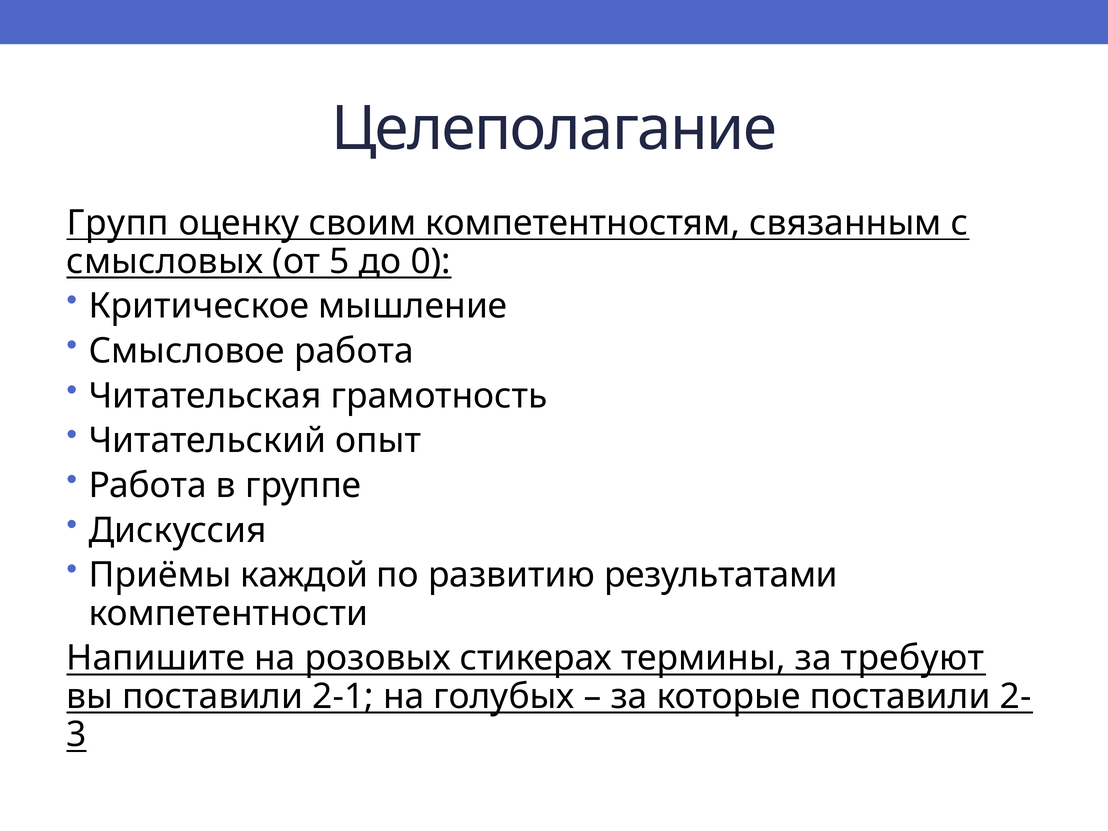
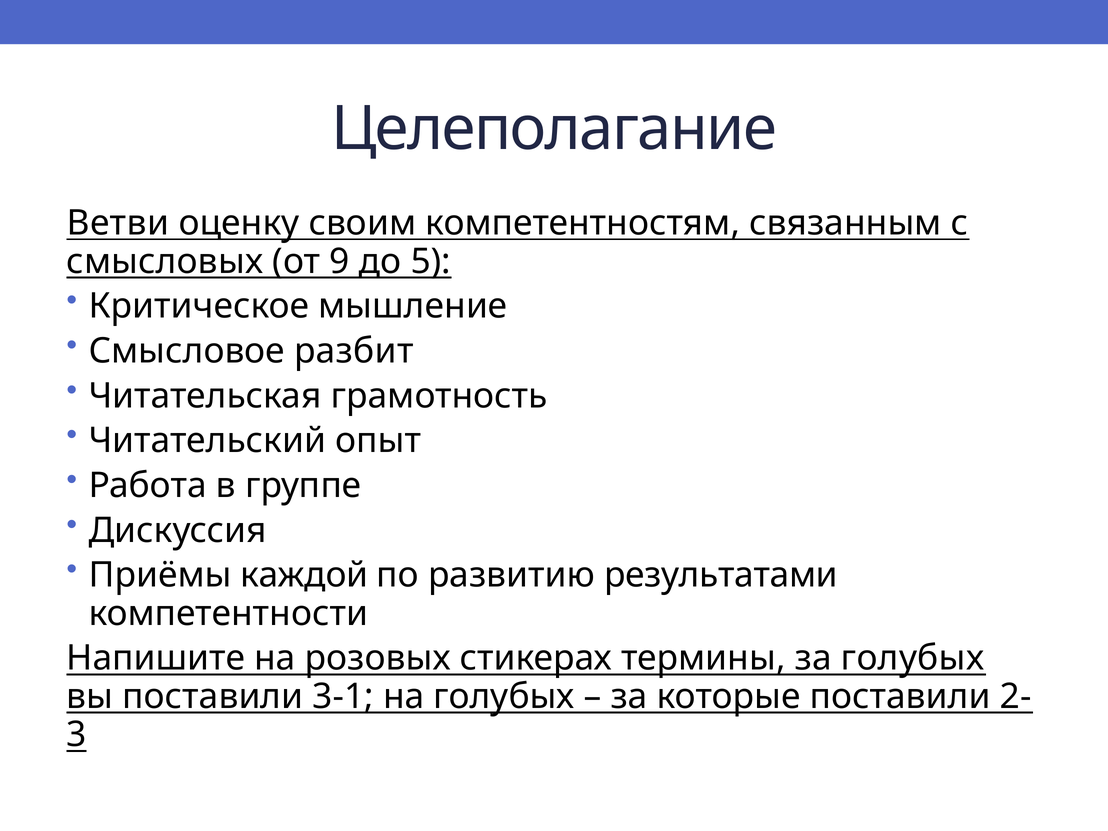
Групп: Групп -> Ветви
5: 5 -> 9
0: 0 -> 5
Смысловое работа: работа -> разбит
за требуют: требуют -> голубых
2-1: 2-1 -> 3-1
